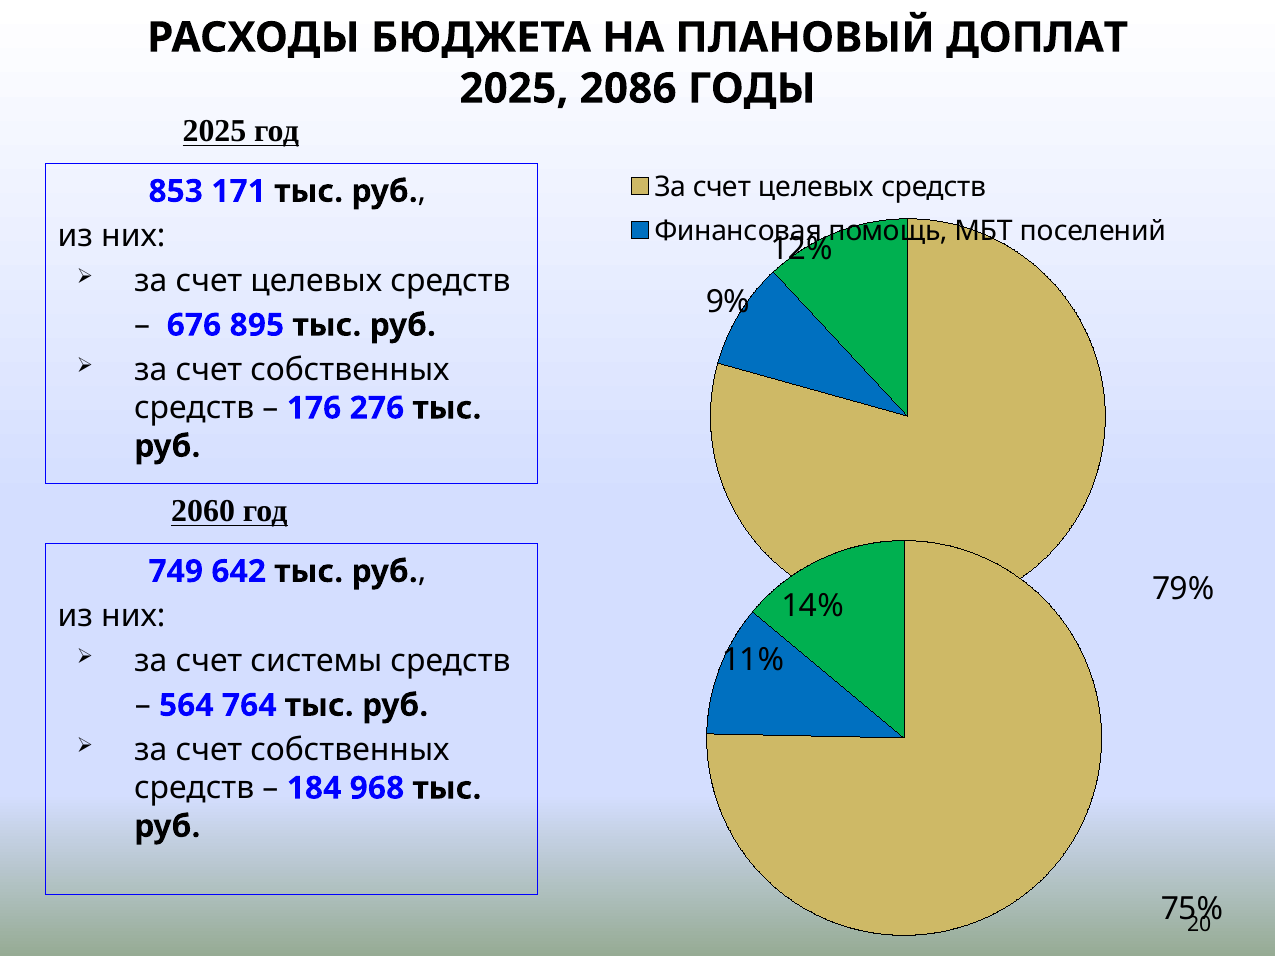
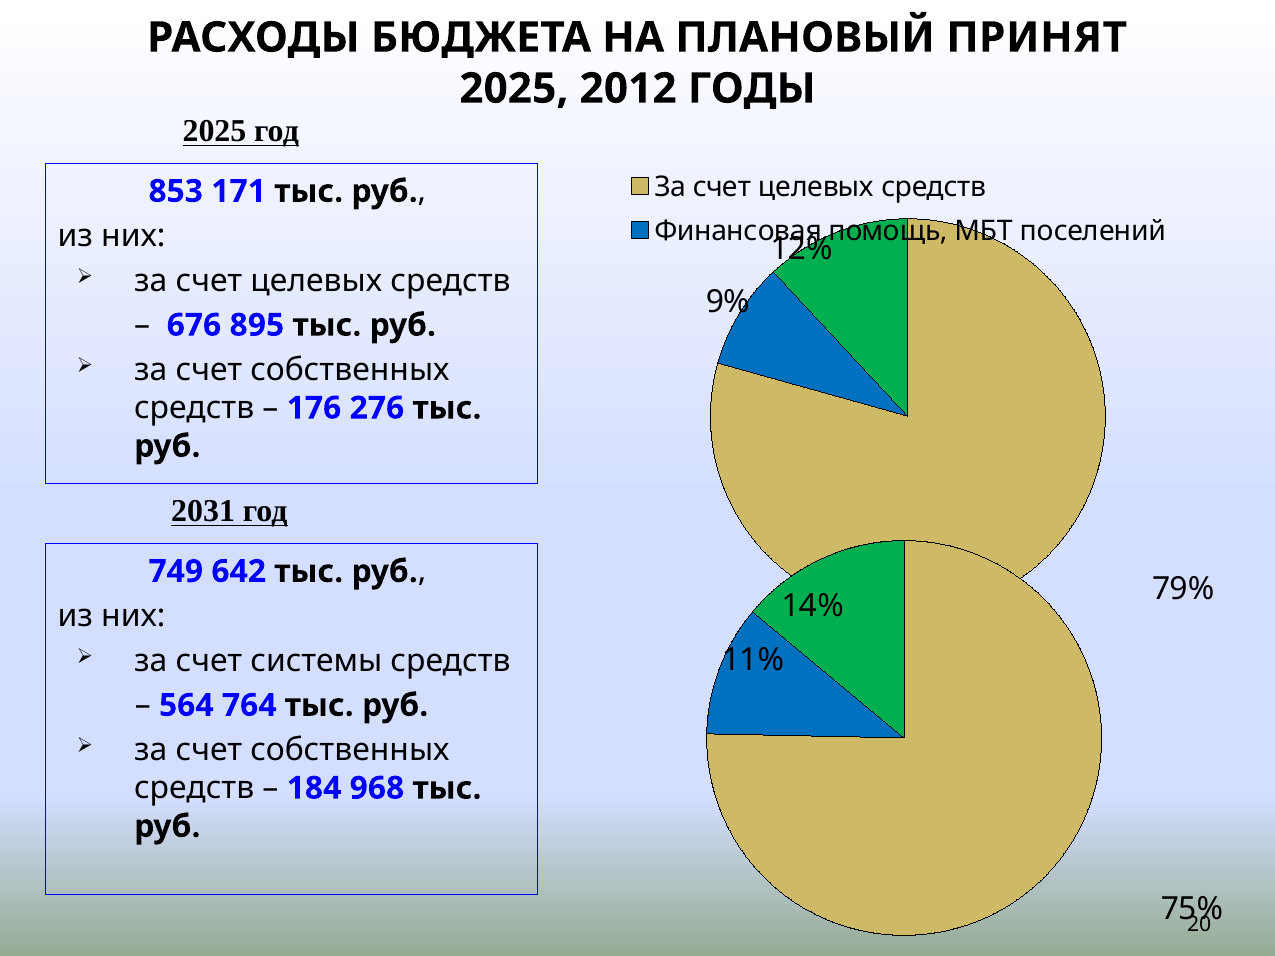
ДОПЛАТ: ДОПЛАТ -> ПРИНЯТ
2086: 2086 -> 2012
2060: 2060 -> 2031
